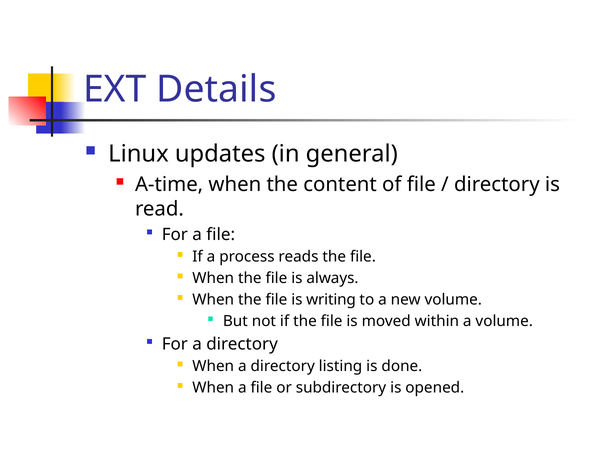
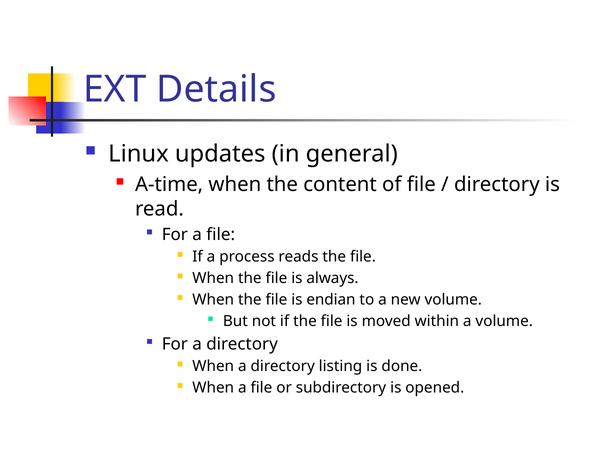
writing: writing -> endian
